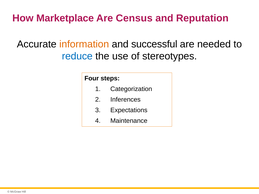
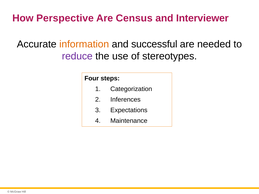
Marketplace: Marketplace -> Perspective
Reputation: Reputation -> Interviewer
reduce colour: blue -> purple
